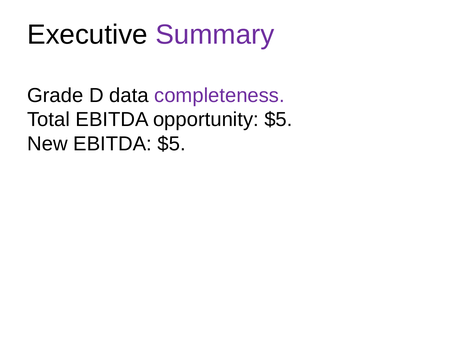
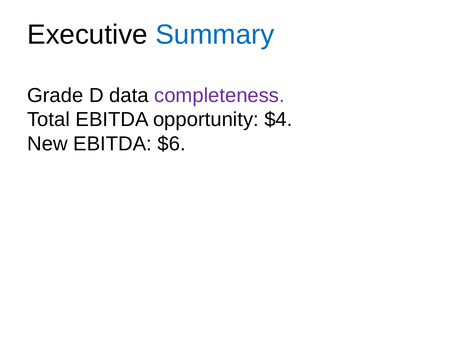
Summary colour: purple -> blue
opportunity $5: $5 -> $4
EBITDA $5: $5 -> $6
